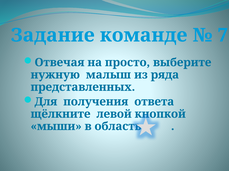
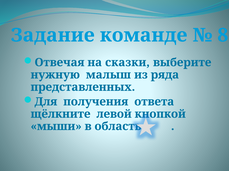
7: 7 -> 8
просто: просто -> сказки
